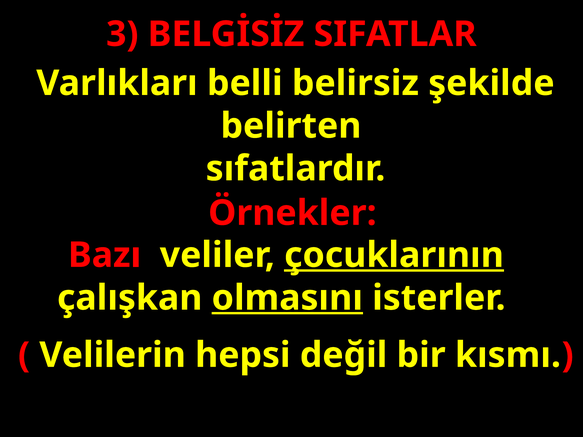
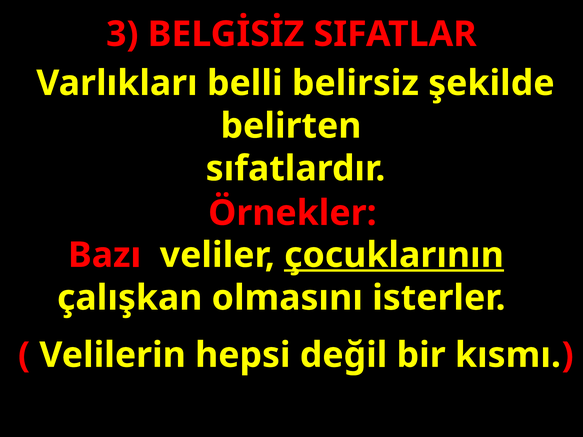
olmasını underline: present -> none
